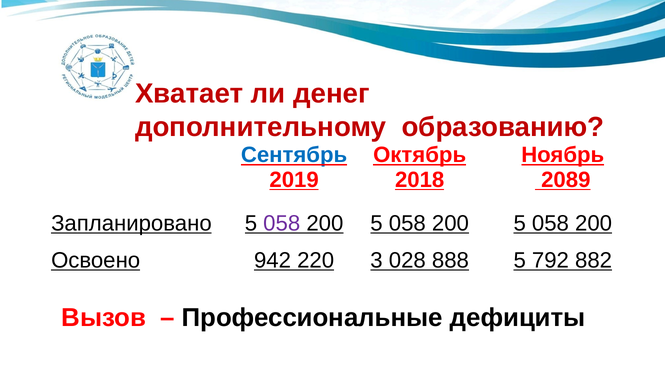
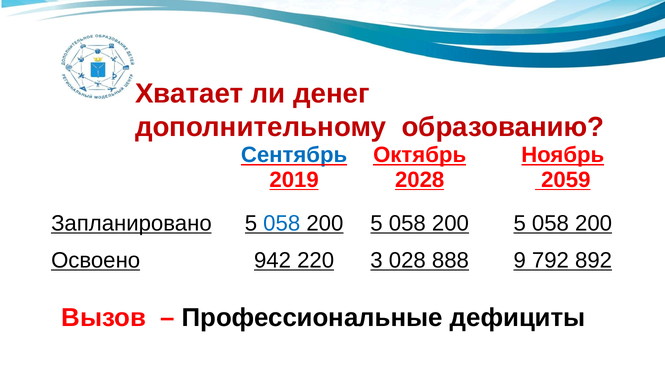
2018: 2018 -> 2028
2089: 2089 -> 2059
058 at (282, 223) colour: purple -> blue
888 5: 5 -> 9
882: 882 -> 892
